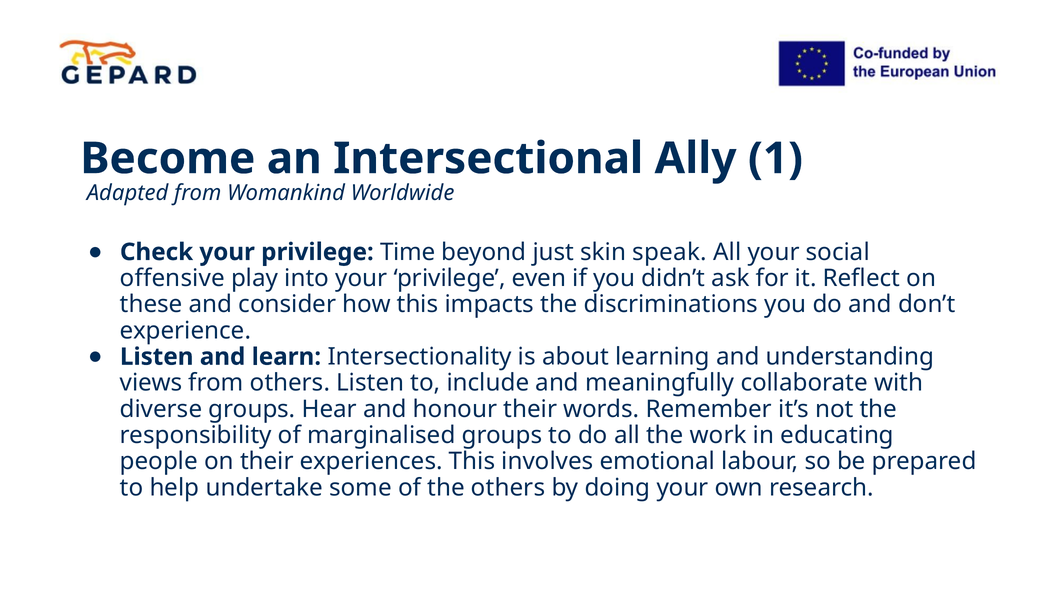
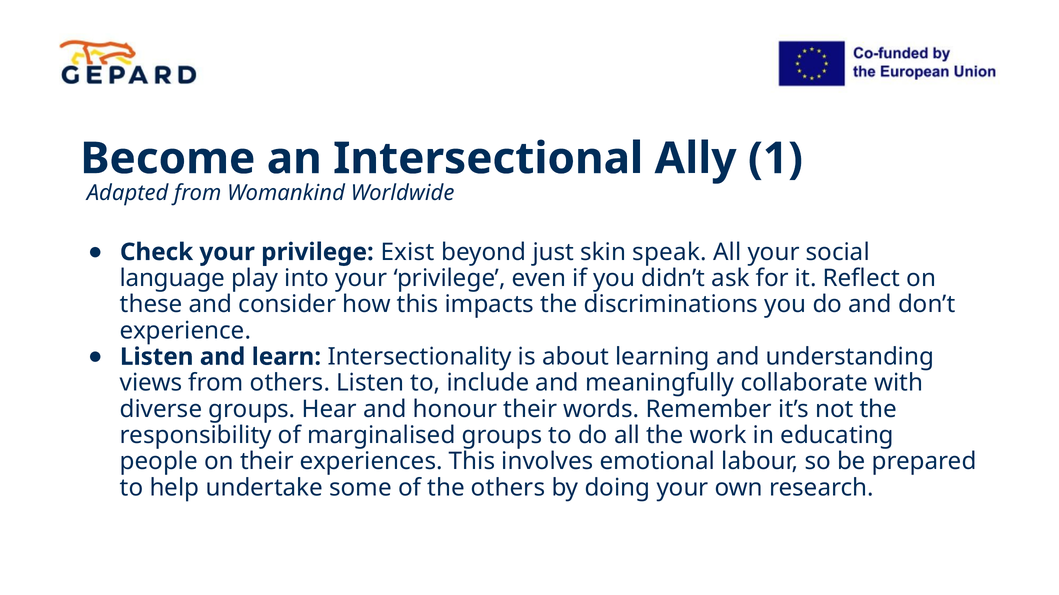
Time: Time -> Exist
offensive: offensive -> language
